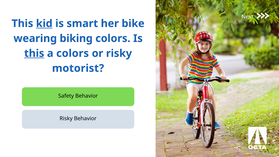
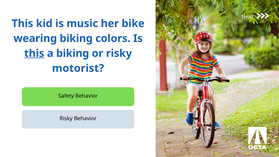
kid underline: present -> none
smart: smart -> music
a colors: colors -> biking
